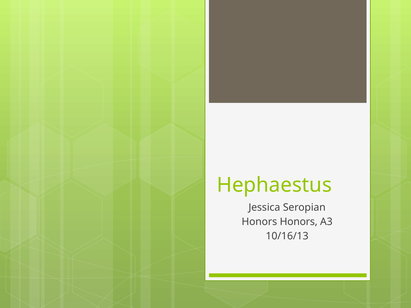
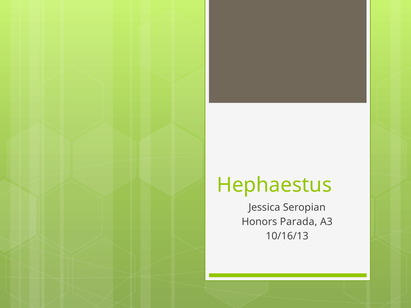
Honors Honors: Honors -> Parada
